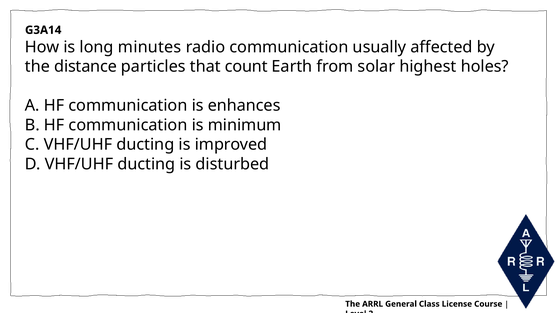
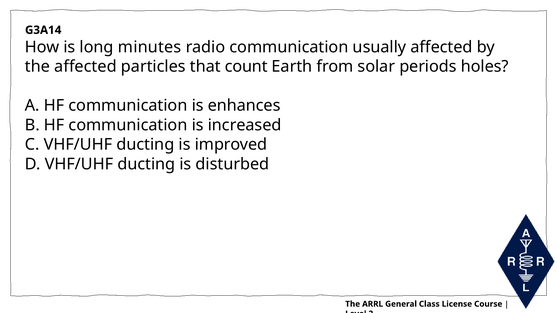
the distance: distance -> affected
highest: highest -> periods
minimum: minimum -> increased
